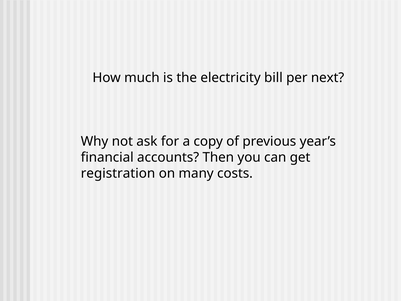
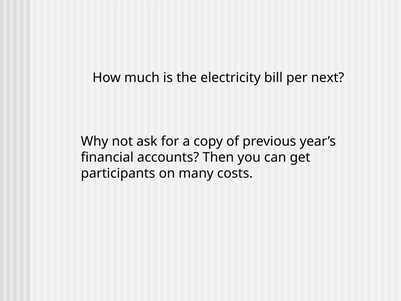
registration: registration -> participants
